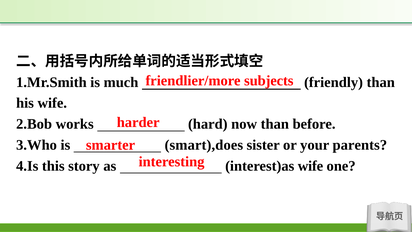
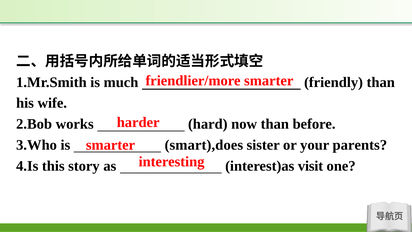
friendlier/more subjects: subjects -> smarter
interest)as wife: wife -> visit
